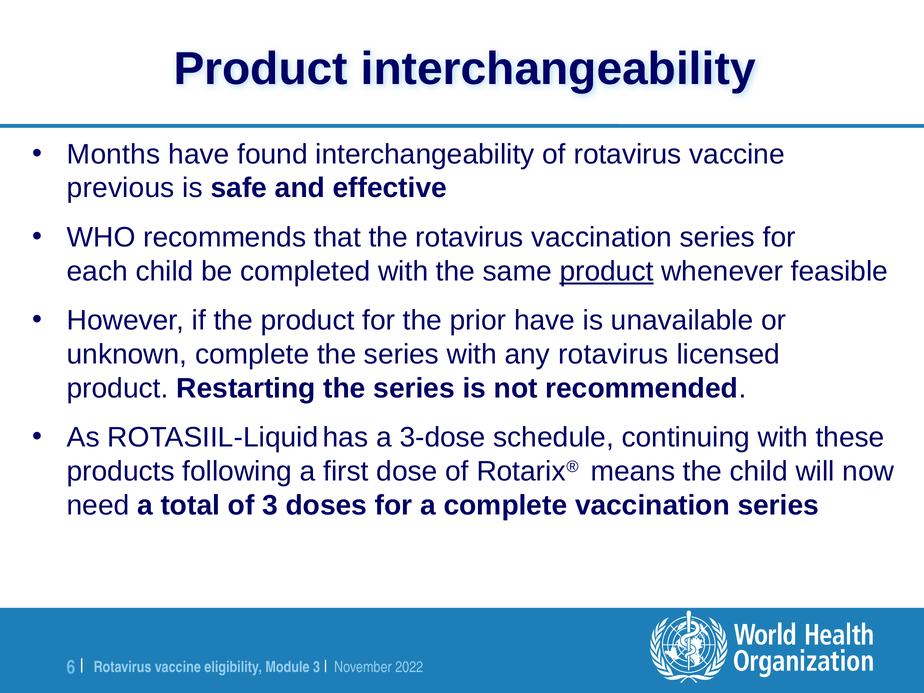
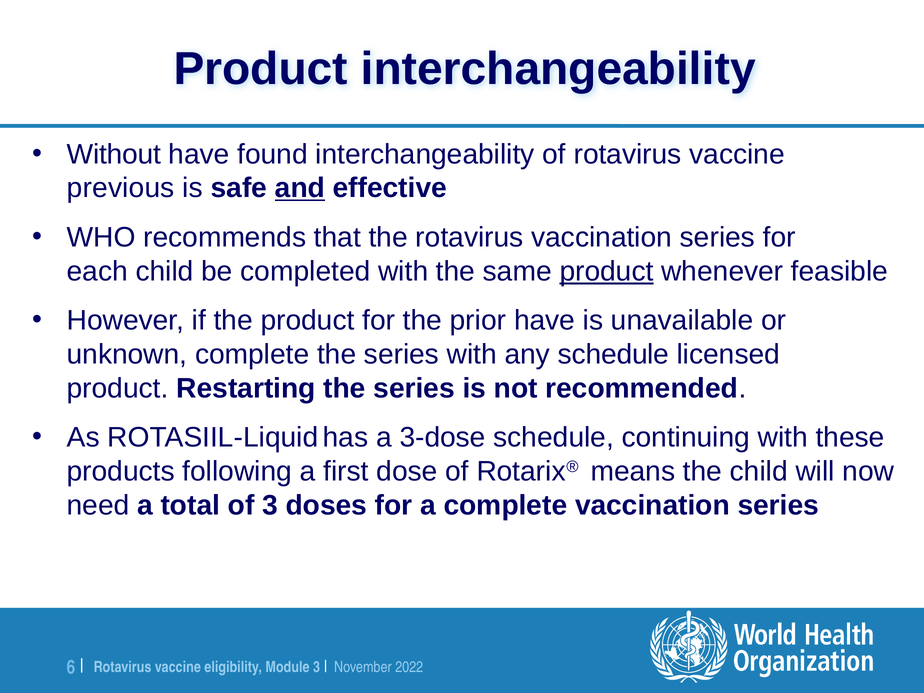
Months: Months -> Without
and underline: none -> present
any rotavirus: rotavirus -> schedule
